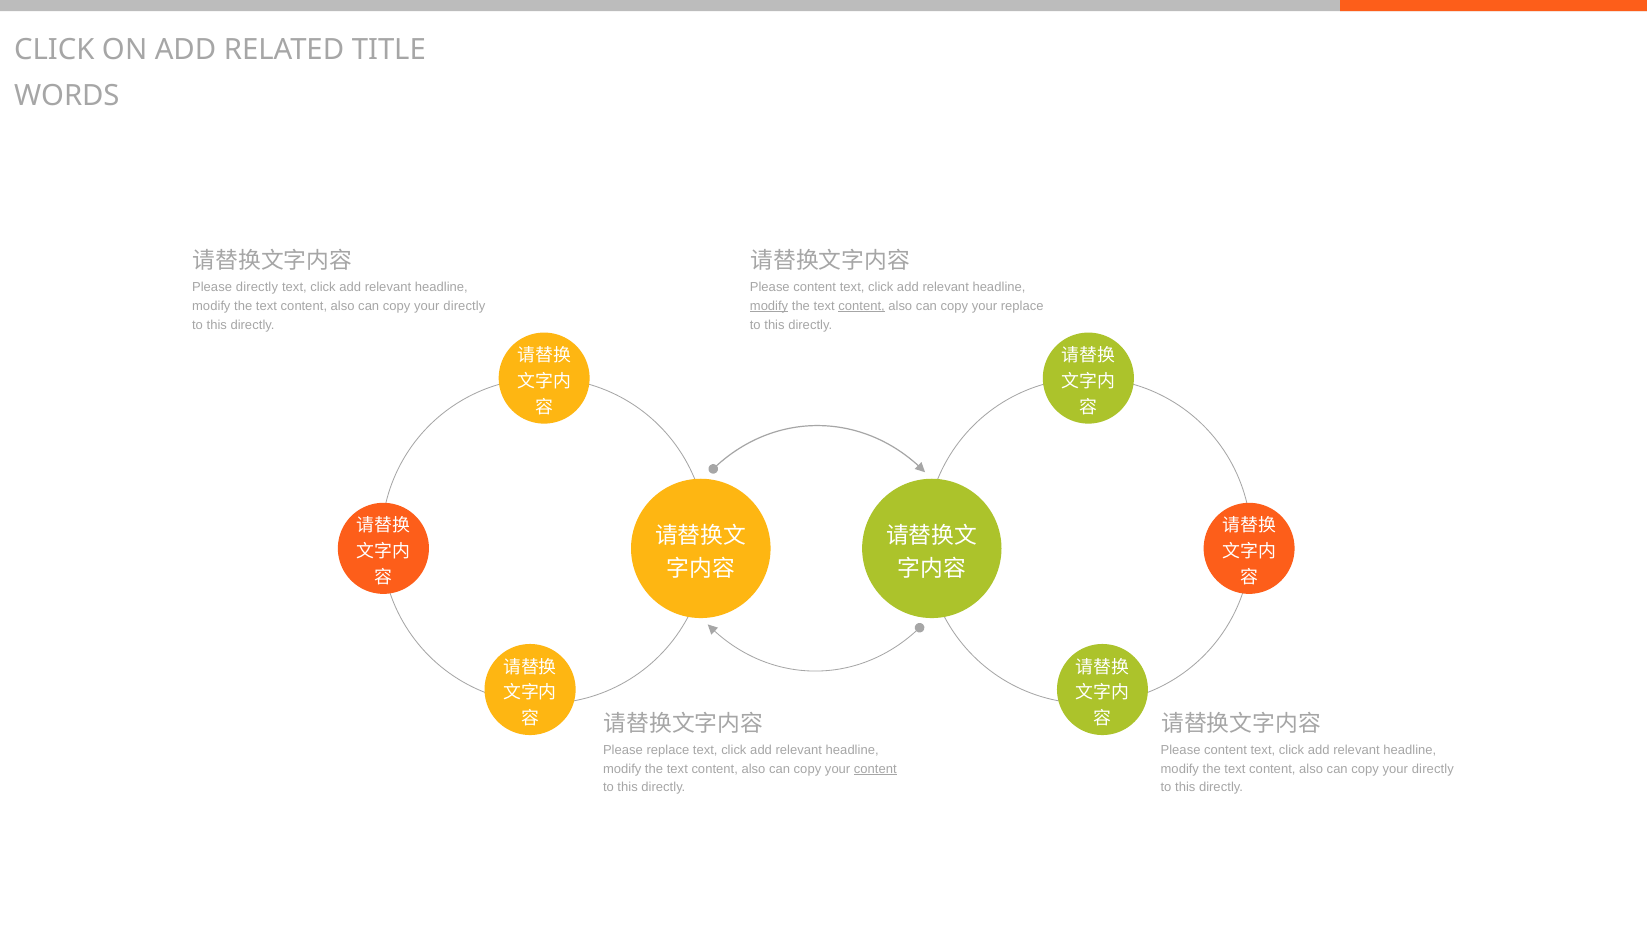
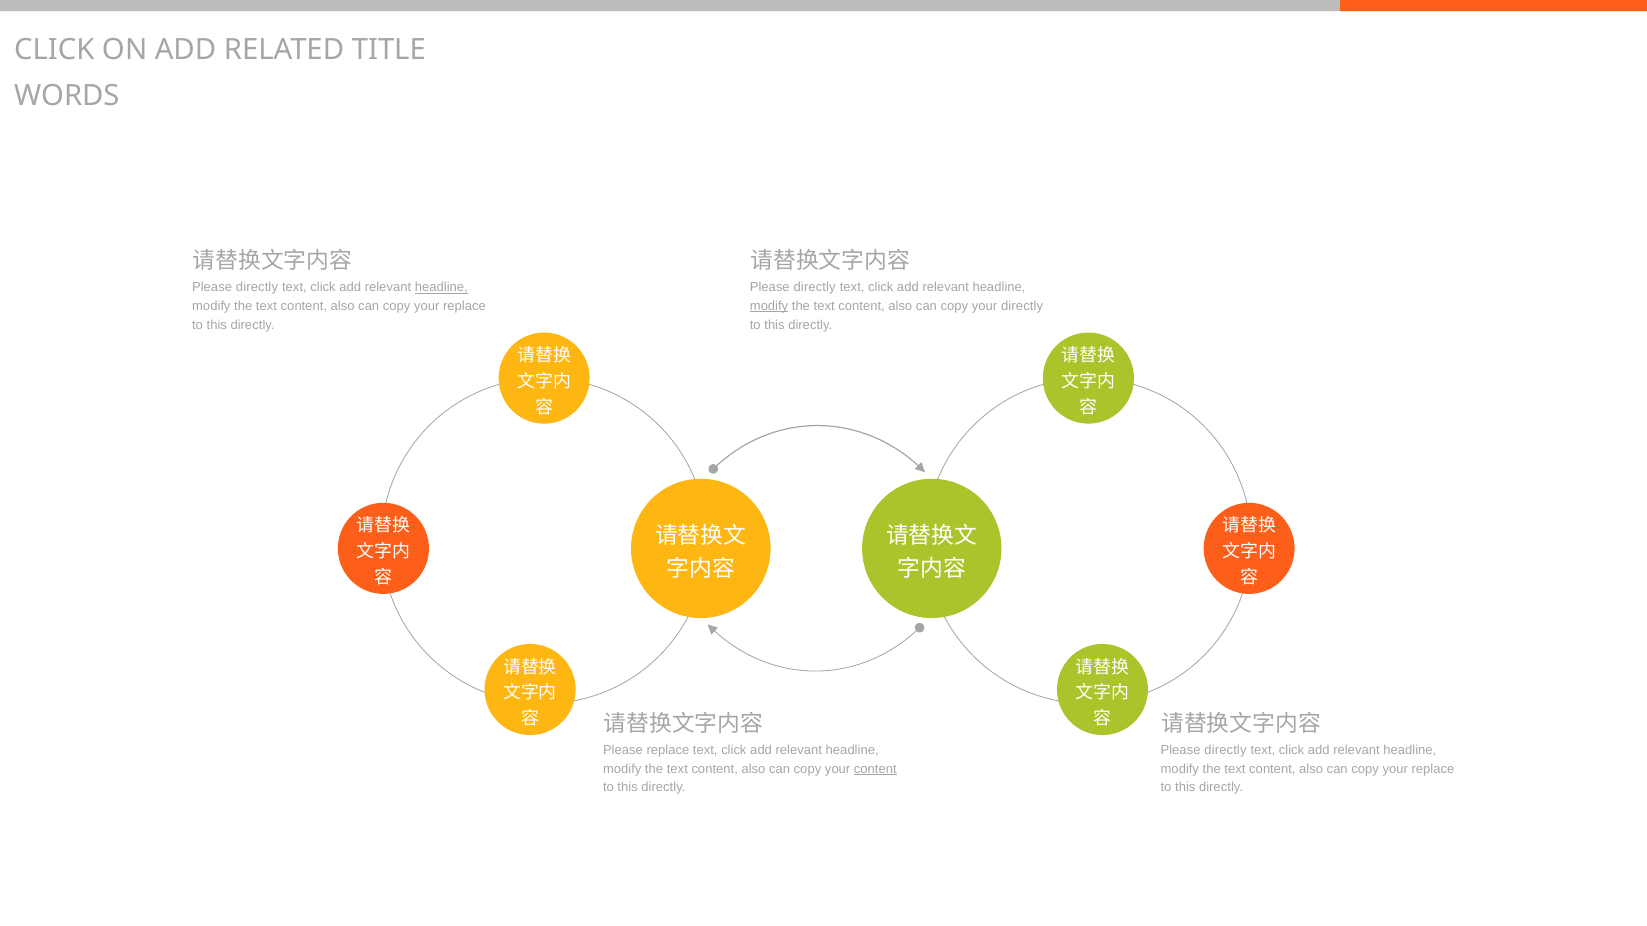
headline at (441, 288) underline: none -> present
content at (815, 288): content -> directly
directly at (464, 306): directly -> replace
content at (862, 306) underline: present -> none
your replace: replace -> directly
content at (1226, 750): content -> directly
directly at (1433, 769): directly -> replace
